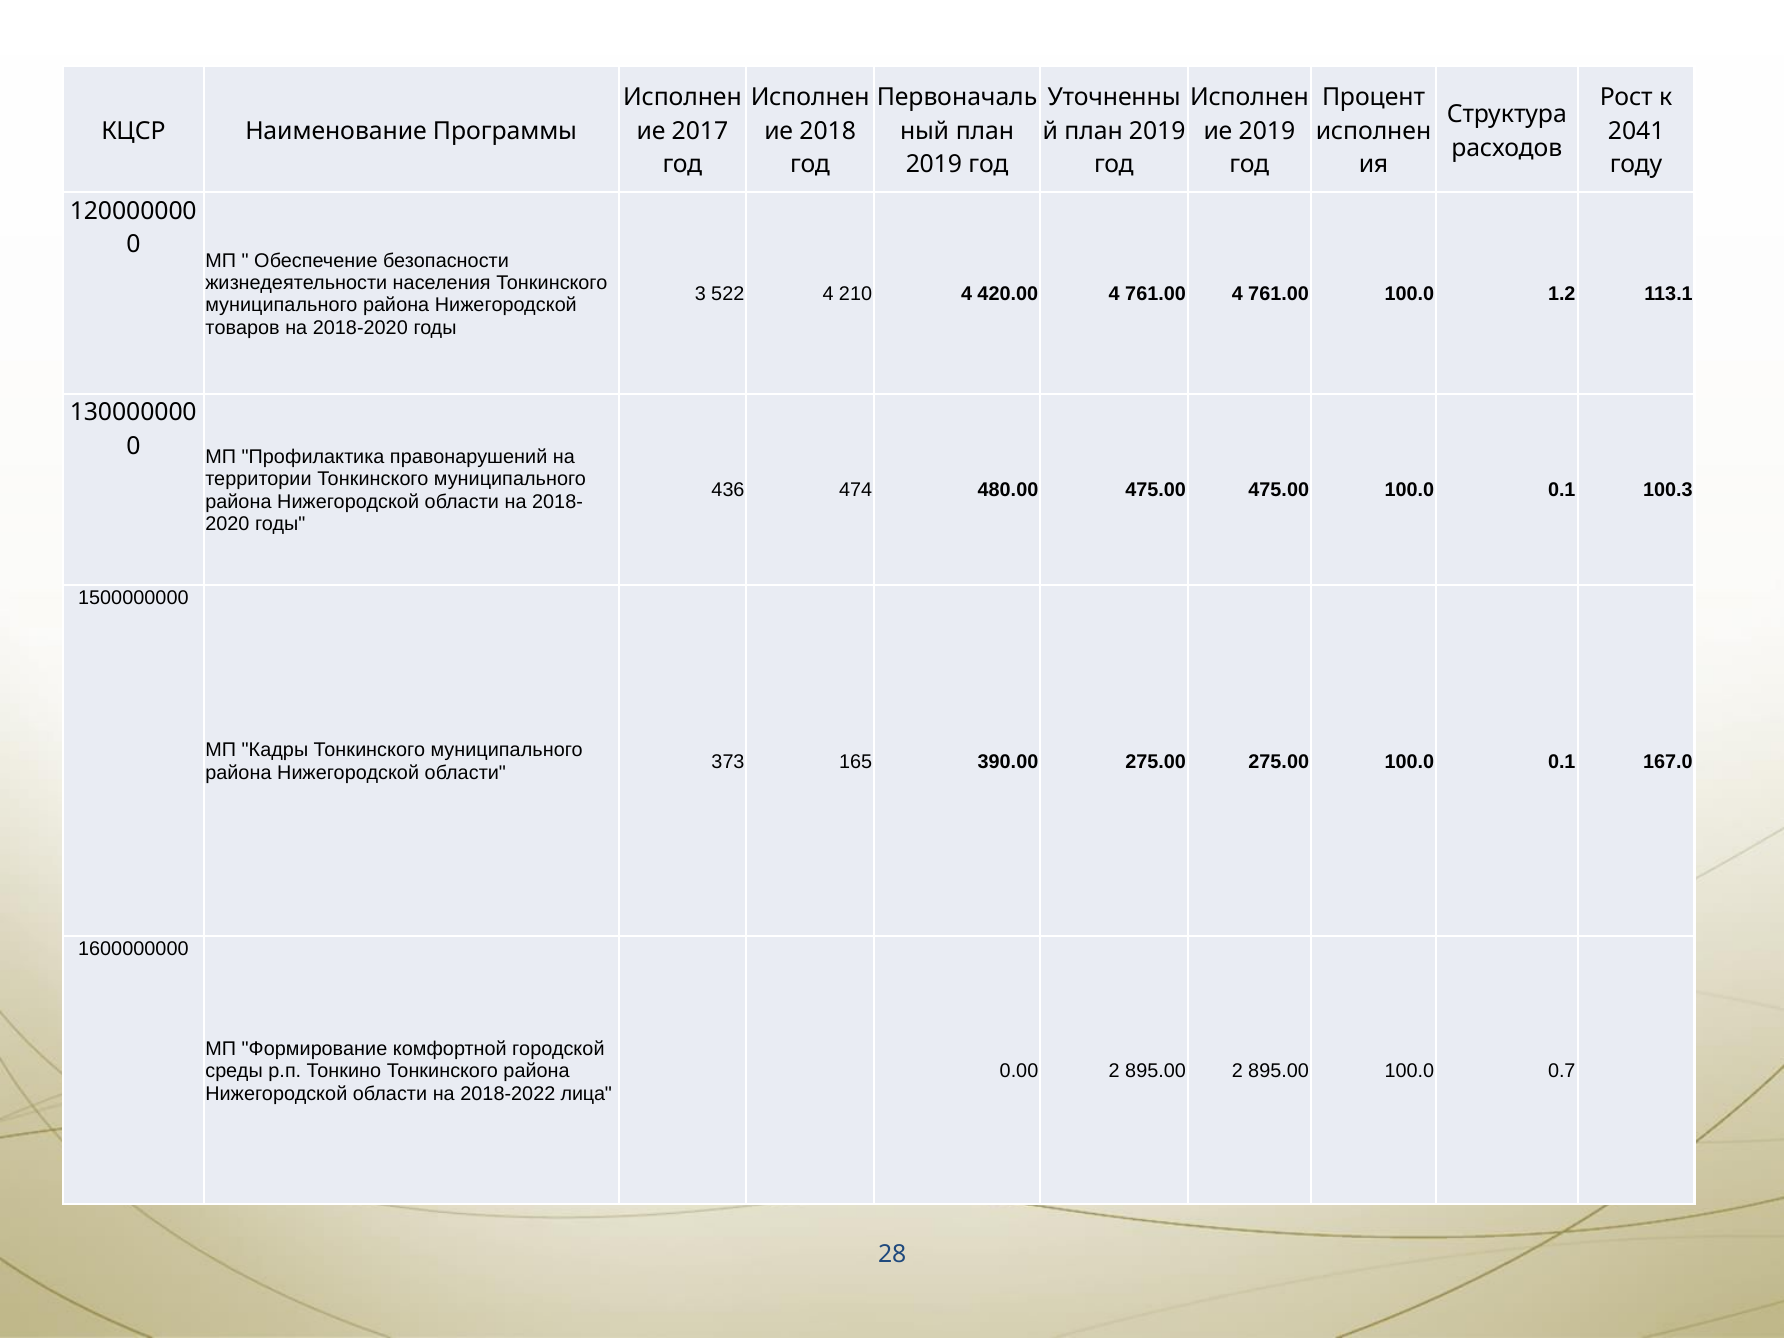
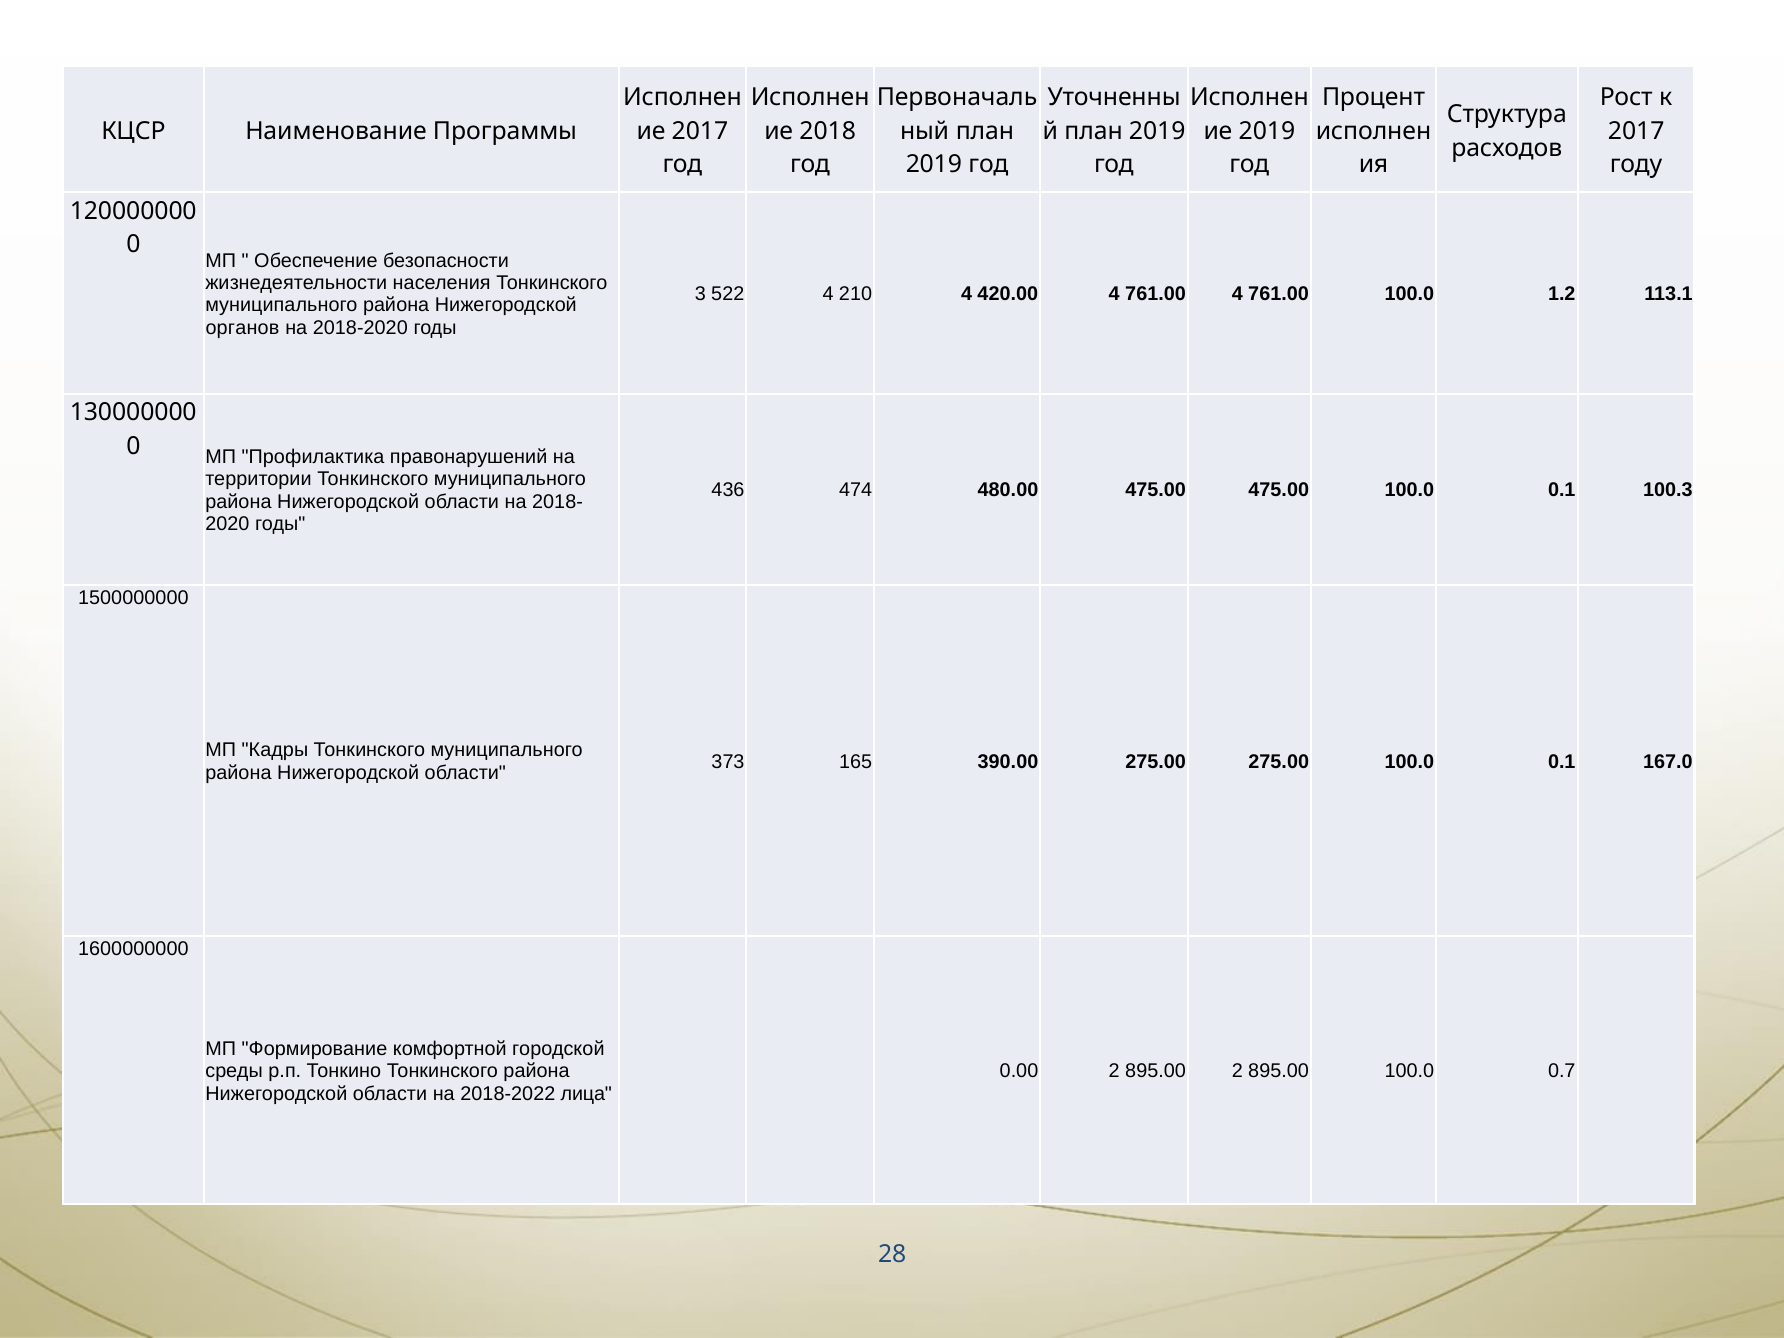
2041 at (1636, 131): 2041 -> 2017
товаров: товаров -> органов
